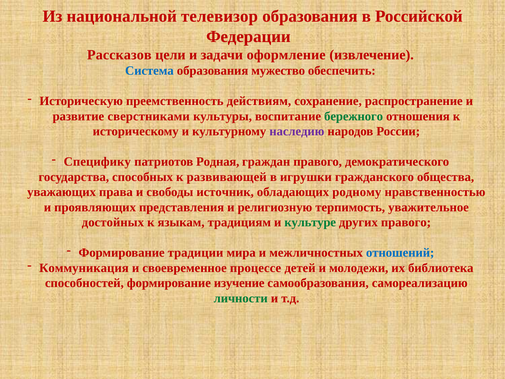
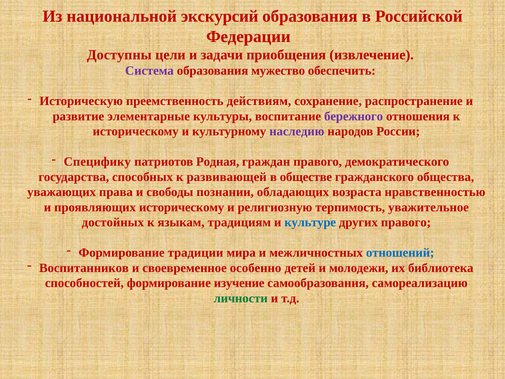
телевизор: телевизор -> экскурсий
Рассказов: Рассказов -> Доступны
оформление: оформление -> приобщения
Система colour: blue -> purple
сверстниками: сверстниками -> элементарные
бережного colour: green -> purple
игрушки: игрушки -> обществе
источник: источник -> познании
родному: родному -> возраста
проявляющих представления: представления -> историческому
культуре colour: green -> blue
Коммуникация: Коммуникация -> Воспитанников
процессе: процессе -> особенно
